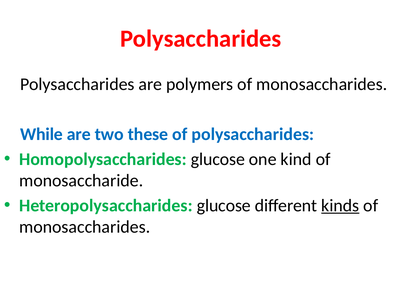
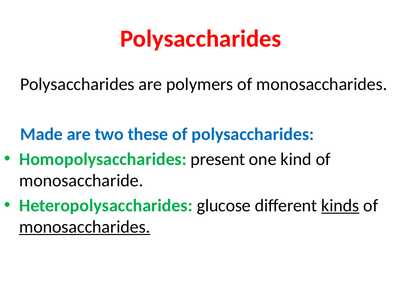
While: While -> Made
Homopolysaccharides glucose: glucose -> present
monosaccharides at (85, 227) underline: none -> present
